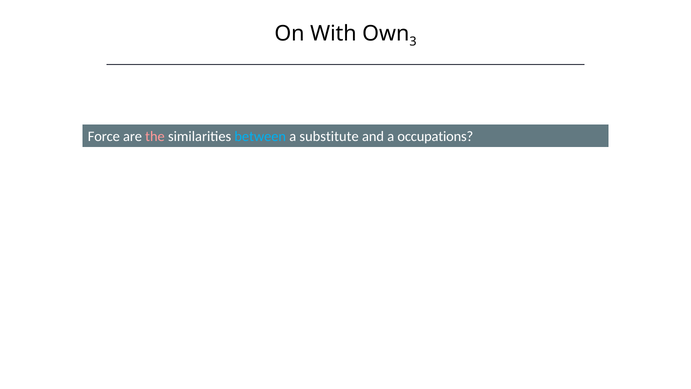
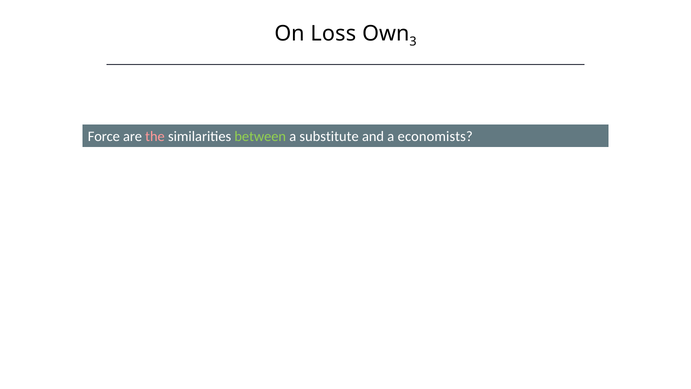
With: With -> Loss
between colour: light blue -> light green
occupations: occupations -> economists
